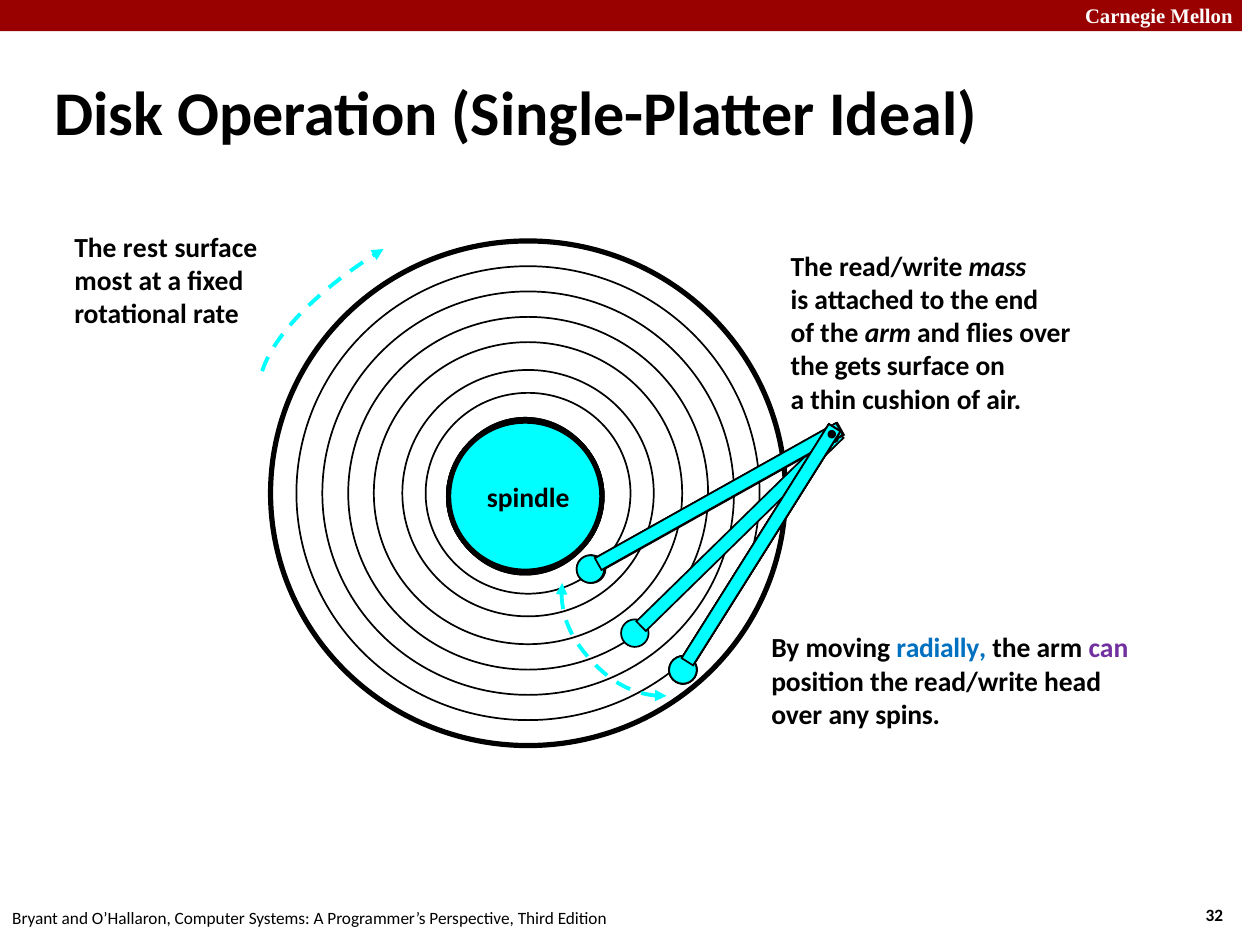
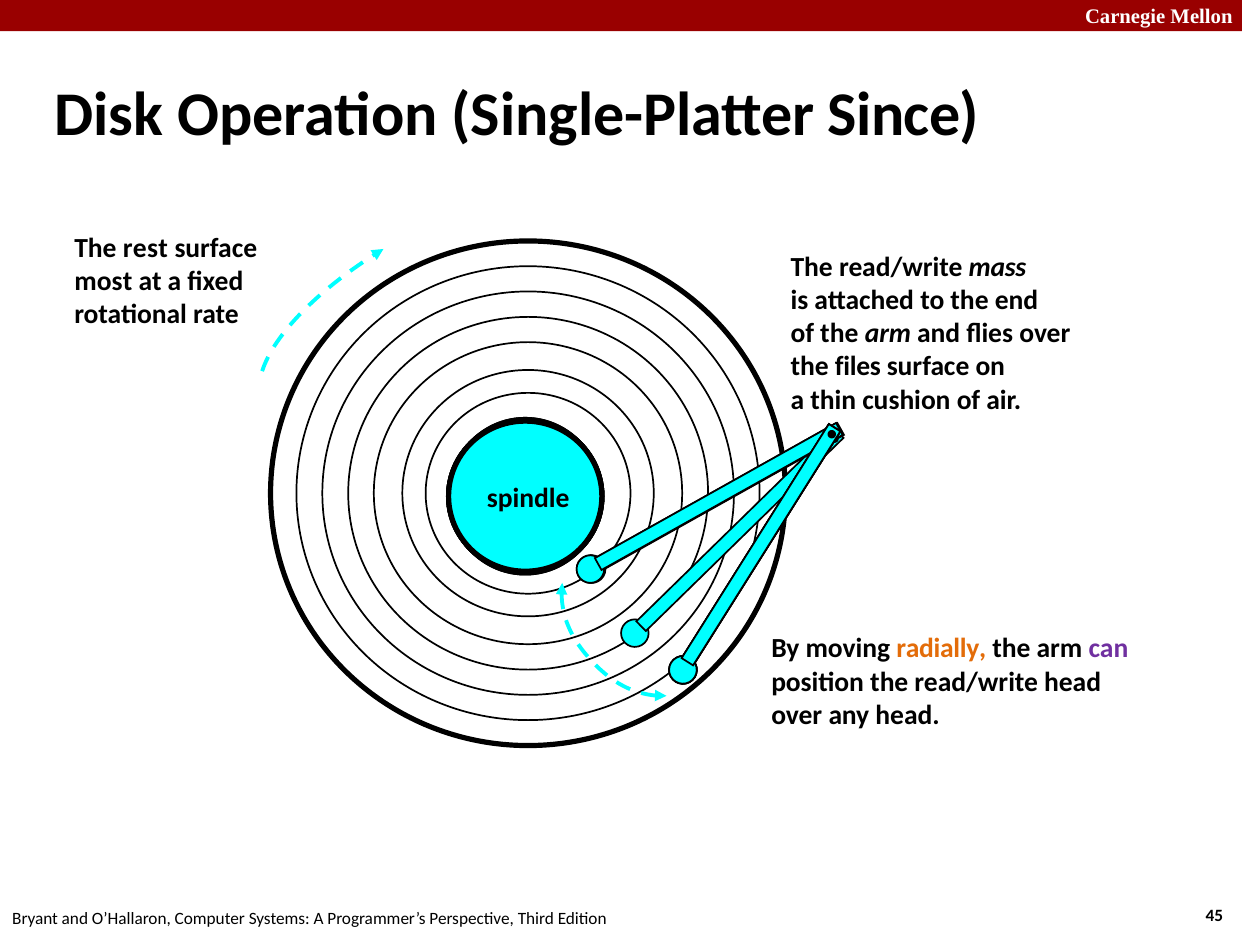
Ideal: Ideal -> Since
gets: gets -> files
radially colour: blue -> orange
any spins: spins -> head
32: 32 -> 45
